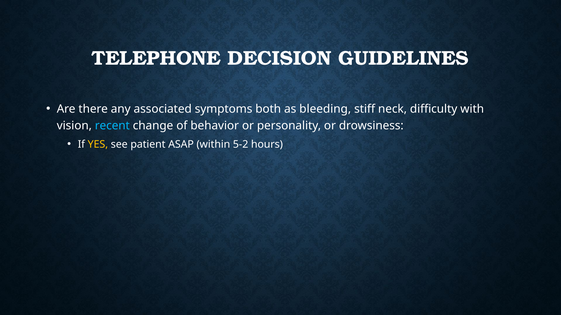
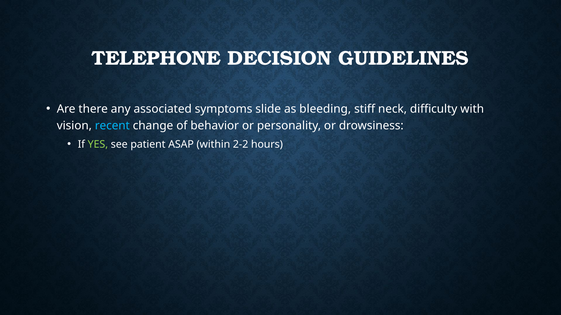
both: both -> slide
YES colour: yellow -> light green
5-2: 5-2 -> 2-2
